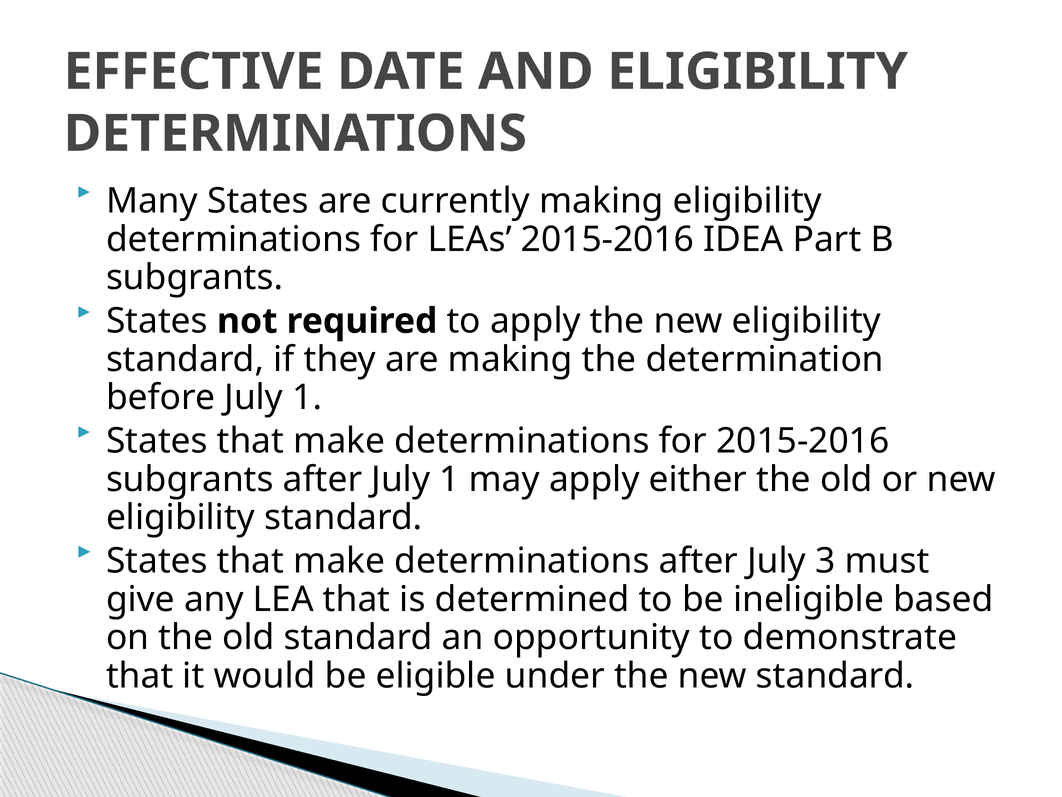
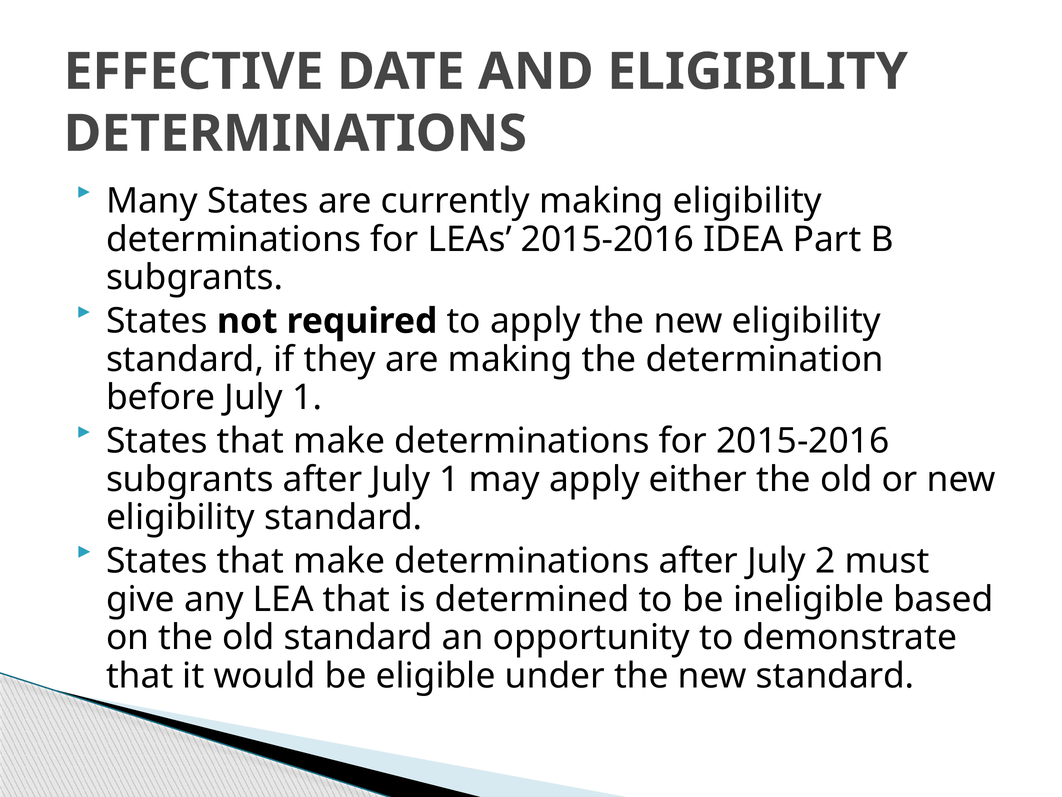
3: 3 -> 2
